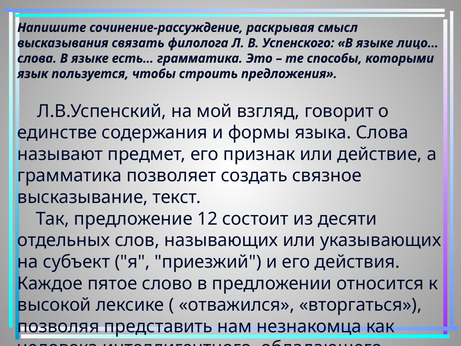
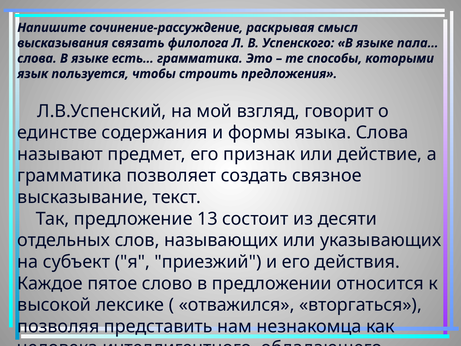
лицо…: лицо… -> пала…
12: 12 -> 13
